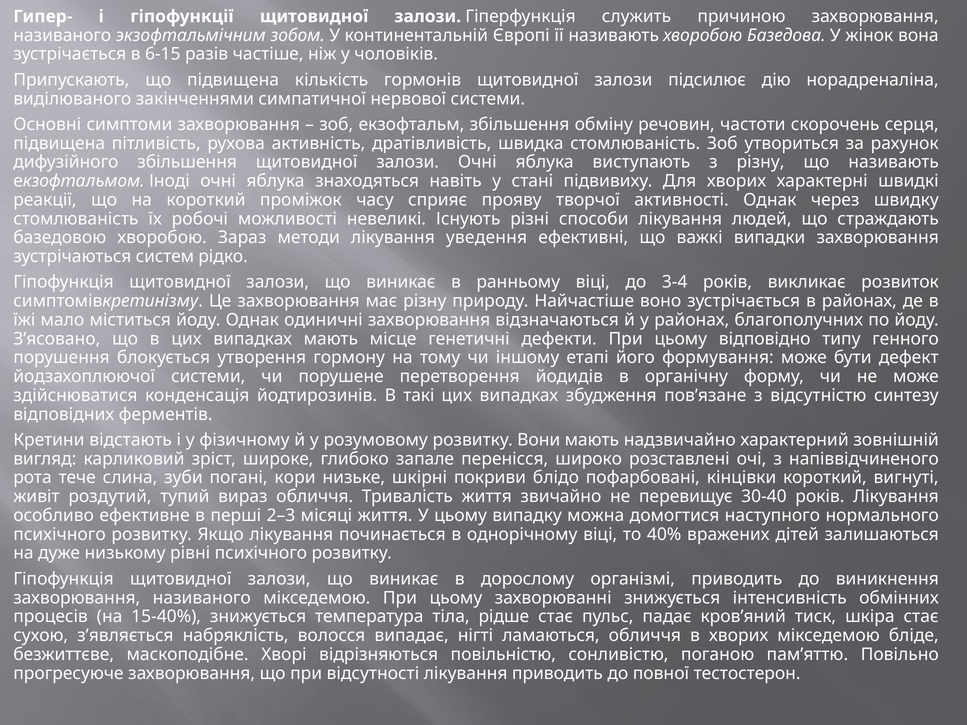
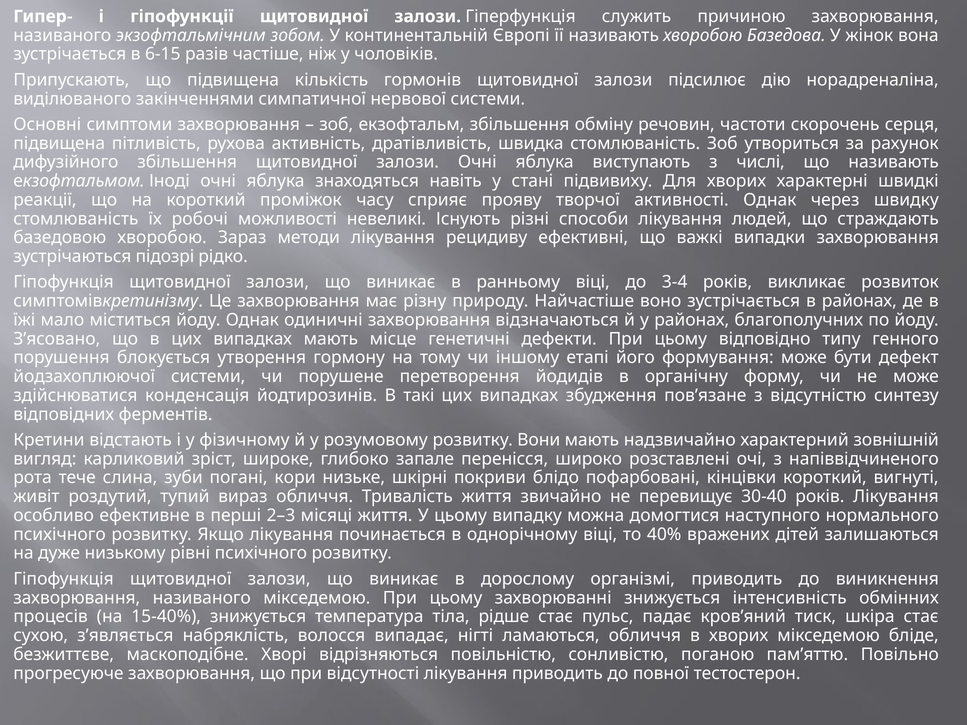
з різну: різну -> числі
уведення: уведення -> рецидиву
систем: систем -> підозрі
